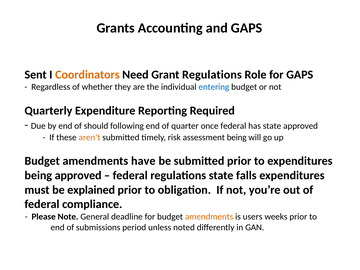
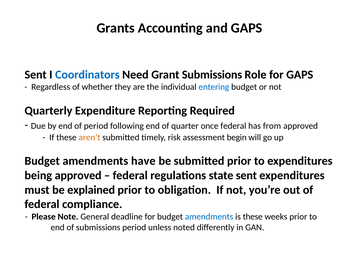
Coordinators colour: orange -> blue
Grant Regulations: Regulations -> Submissions
of should: should -> period
has state: state -> from
assessment being: being -> begin
state falls: falls -> sent
amendments at (209, 217) colour: orange -> blue
is users: users -> these
